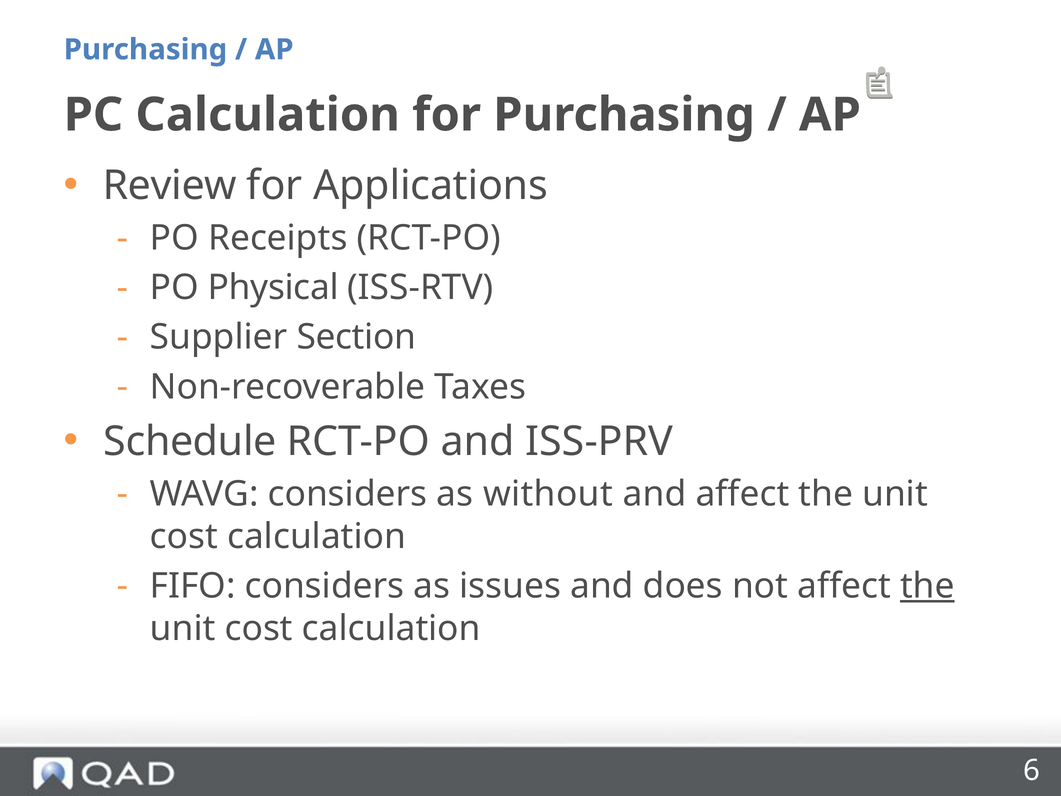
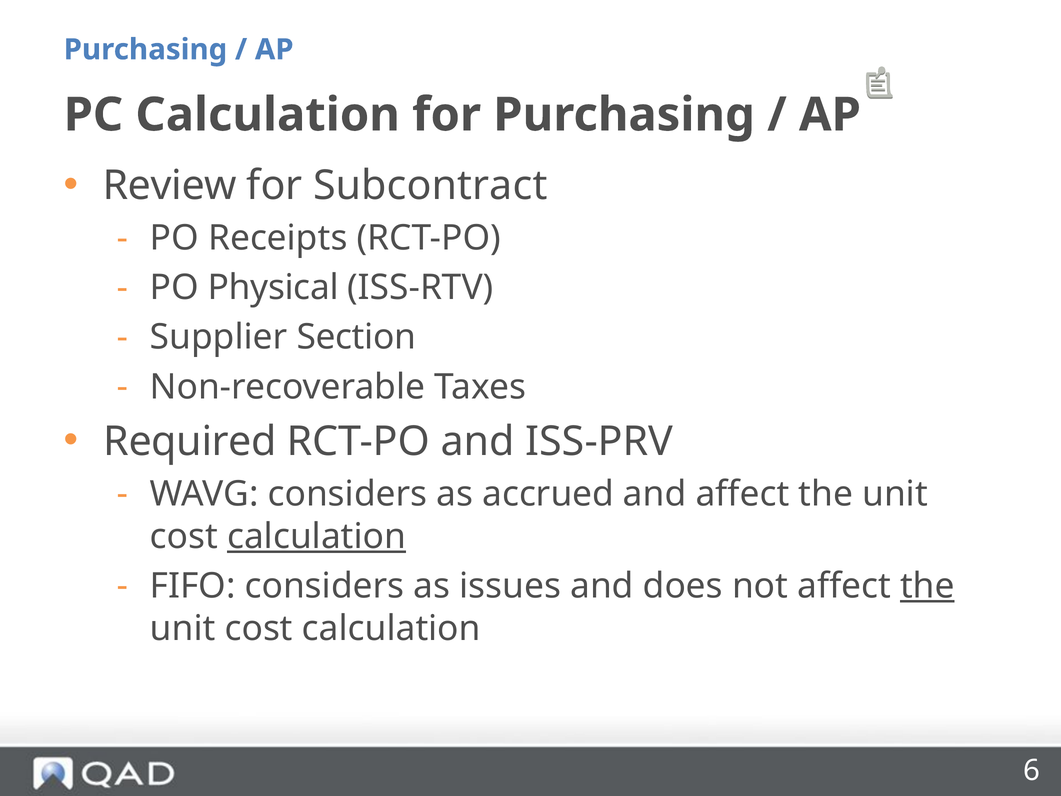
Applications: Applications -> Subcontract
Schedule: Schedule -> Required
without: without -> accrued
calculation at (317, 536) underline: none -> present
